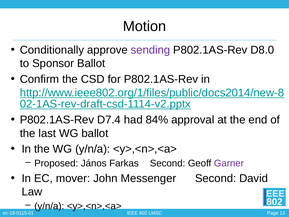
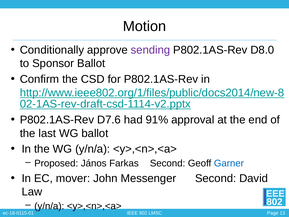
D7.4: D7.4 -> D7.6
84%: 84% -> 91%
Garner colour: purple -> blue
